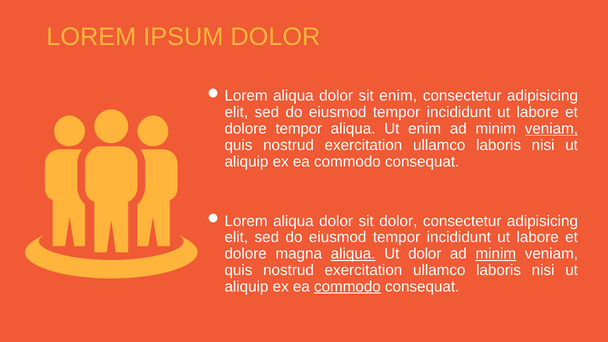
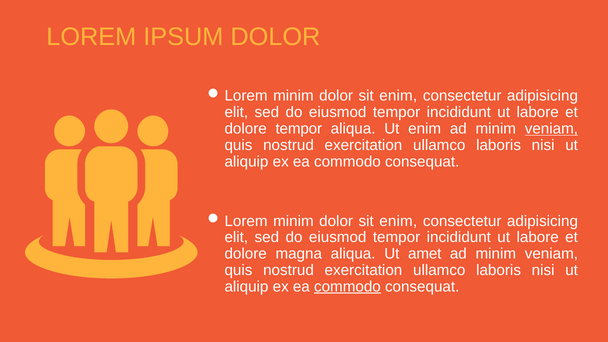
aliqua at (293, 96): aliqua -> minim
aliqua at (293, 221): aliqua -> minim
dolor at (398, 221): dolor -> enim
aliqua at (353, 254) underline: present -> none
Ut dolor: dolor -> amet
minim at (496, 254) underline: present -> none
